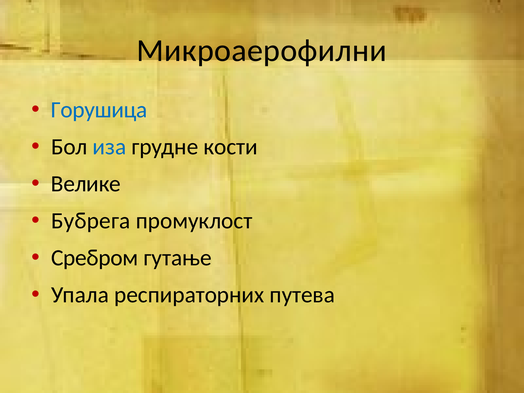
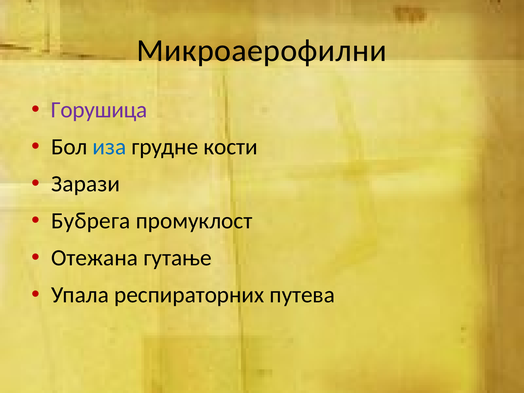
Горушица colour: blue -> purple
Велике: Велике -> Зарази
Сребром: Сребром -> Отежана
